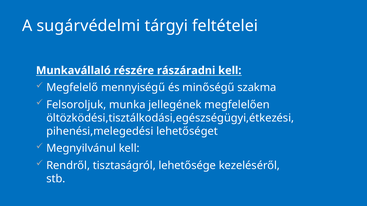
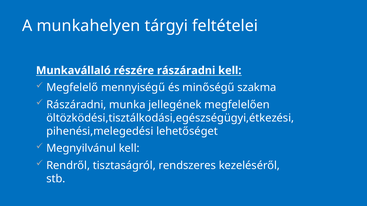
sugárvédelmi: sugárvédelmi -> munkahelyen
Felsoroljuk at (76, 105): Felsoroljuk -> Rászáradni
lehetősége: lehetősége -> rendszeres
